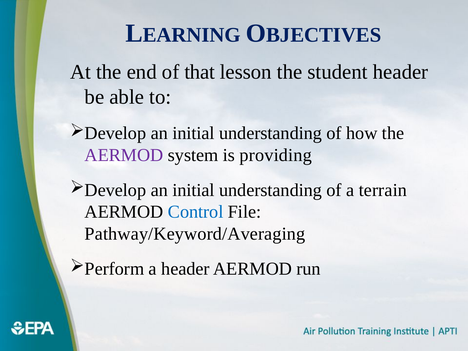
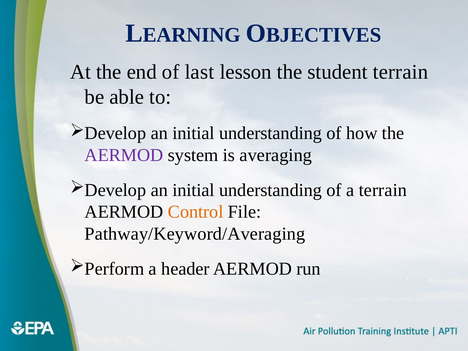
that: that -> last
student header: header -> terrain
providing: providing -> averaging
Control colour: blue -> orange
